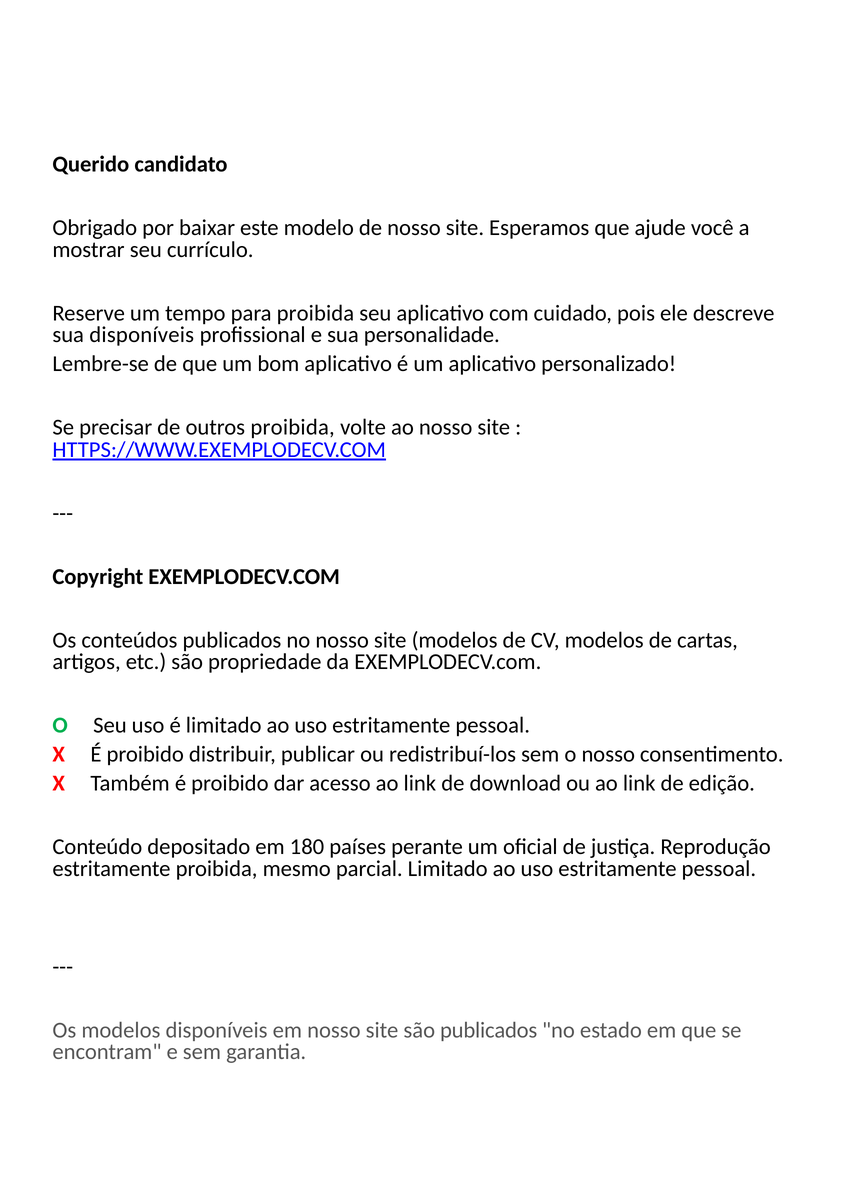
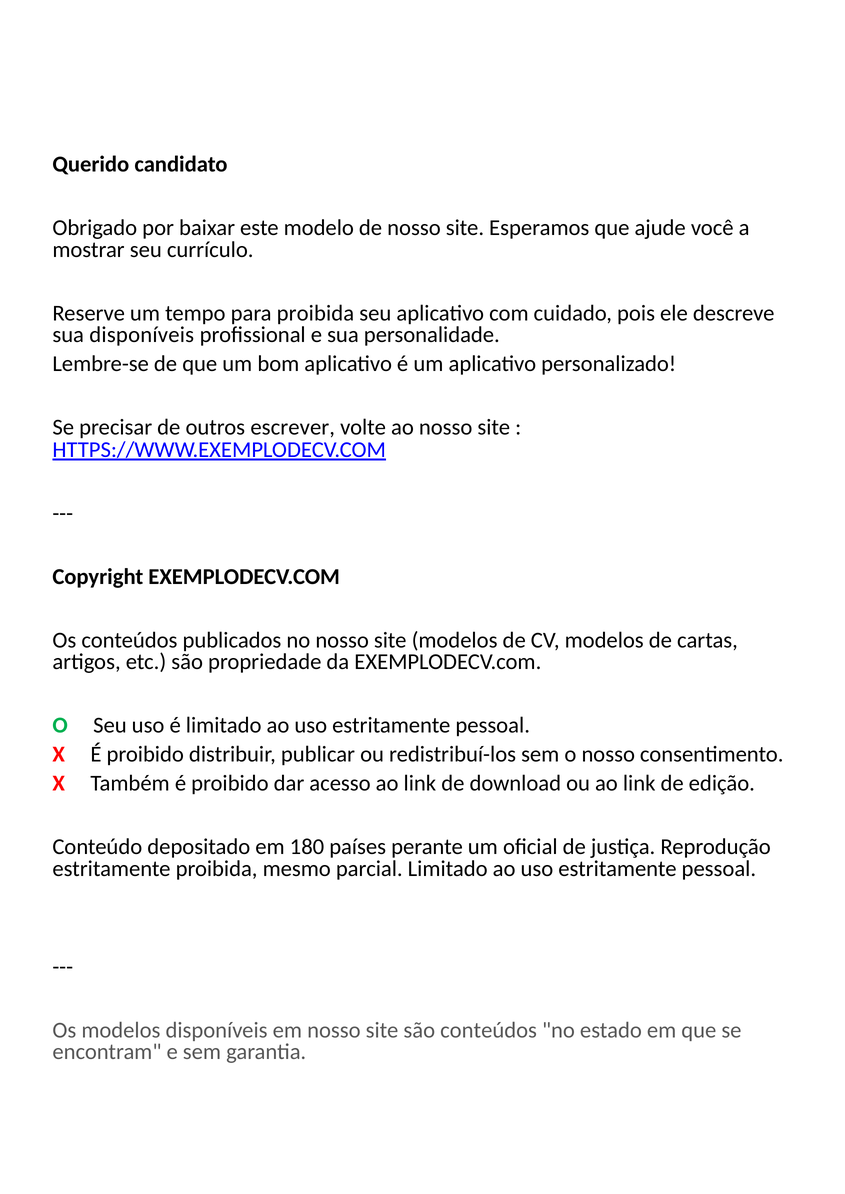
outros proibida: proibida -> escrever
são publicados: publicados -> conteúdos
